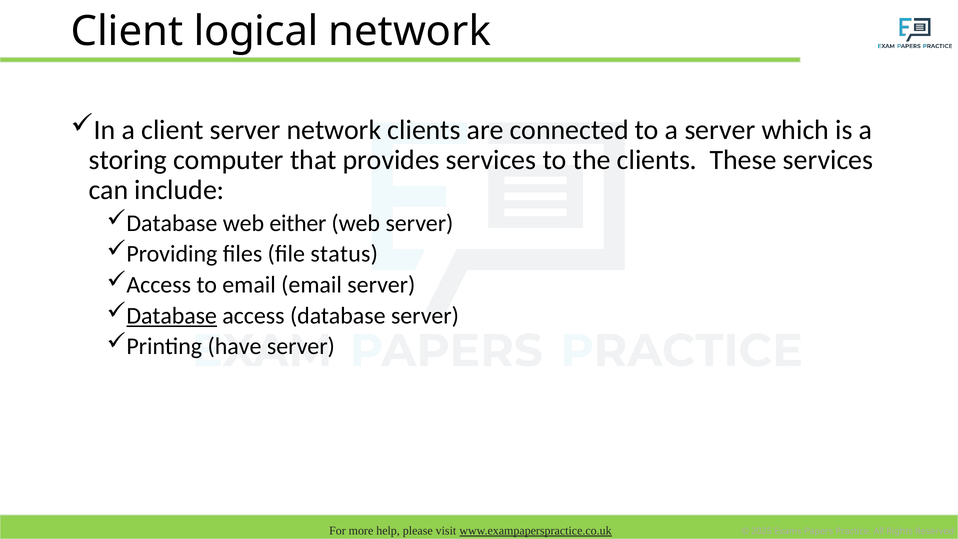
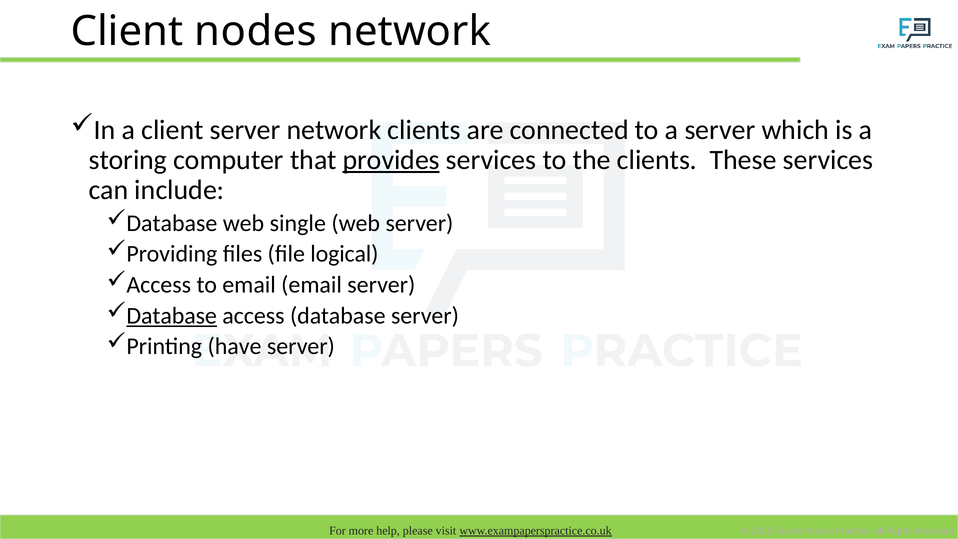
logical: logical -> nodes
provides underline: none -> present
either: either -> single
status: status -> logical
